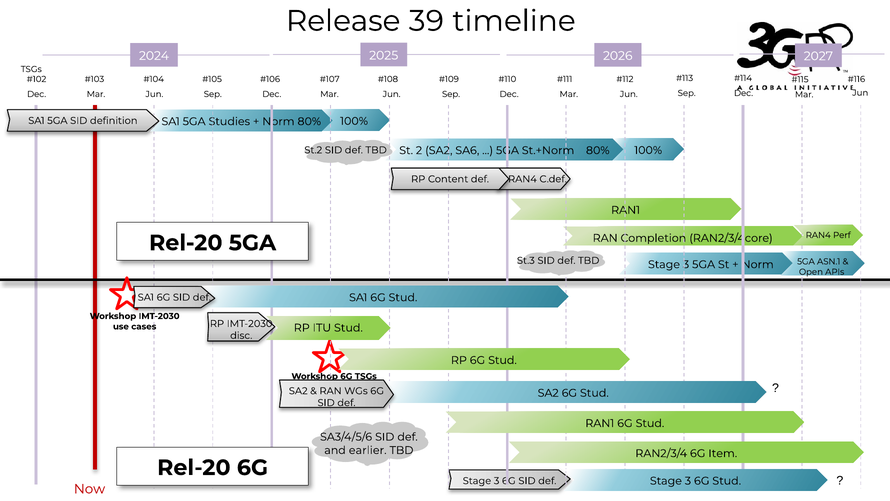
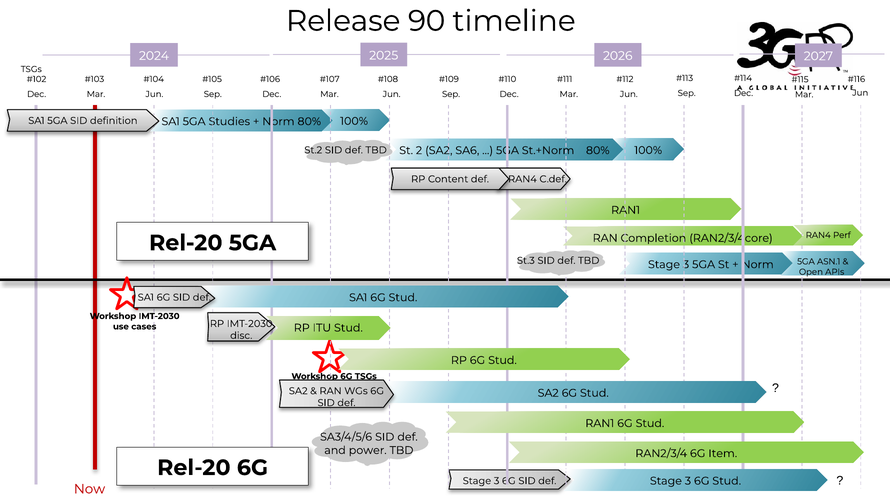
39: 39 -> 90
earlier: earlier -> power
